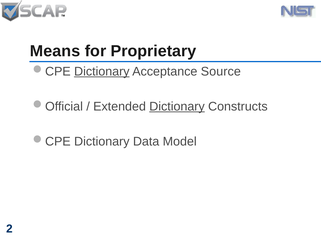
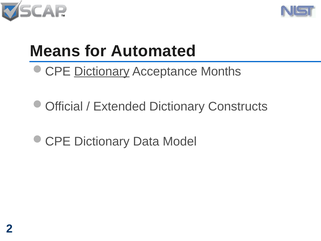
Proprietary: Proprietary -> Automated
Source: Source -> Months
Dictionary at (177, 106) underline: present -> none
